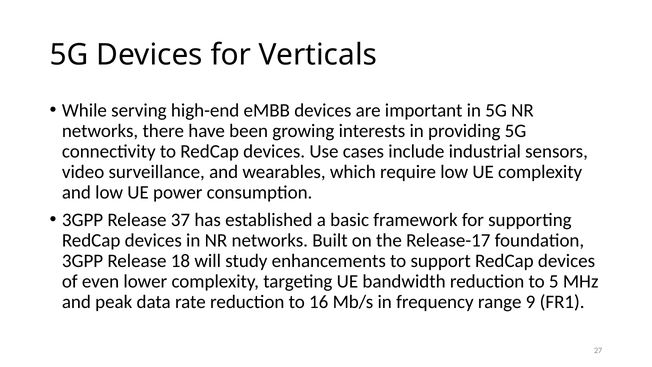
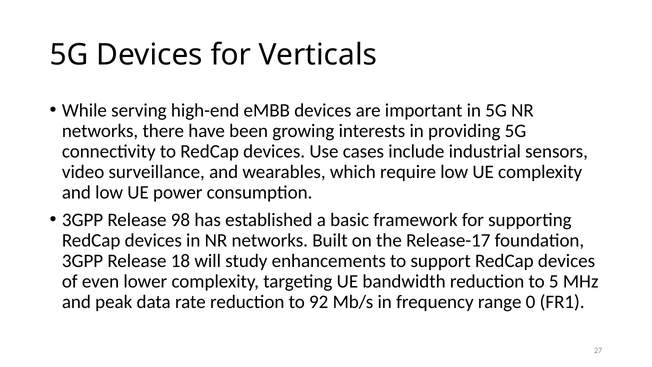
37: 37 -> 98
16: 16 -> 92
9: 9 -> 0
